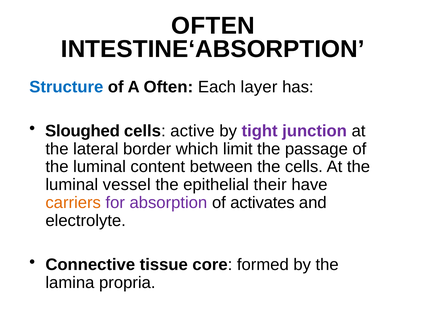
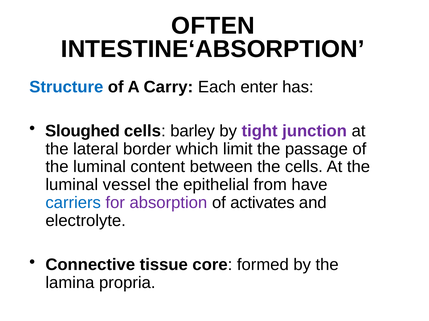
A Often: Often -> Carry
layer: layer -> enter
active: active -> barley
their: their -> from
carriers colour: orange -> blue
